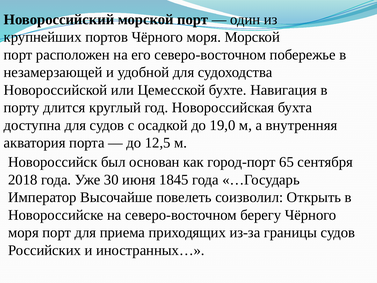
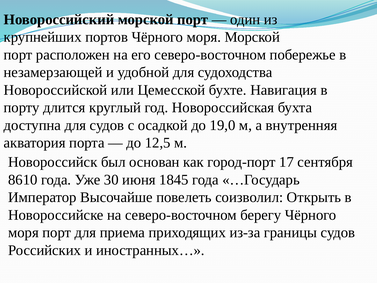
65: 65 -> 17
2018: 2018 -> 8610
